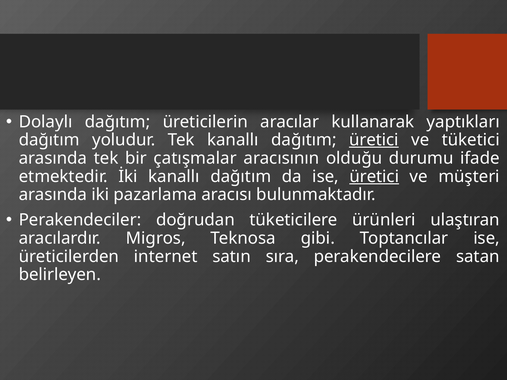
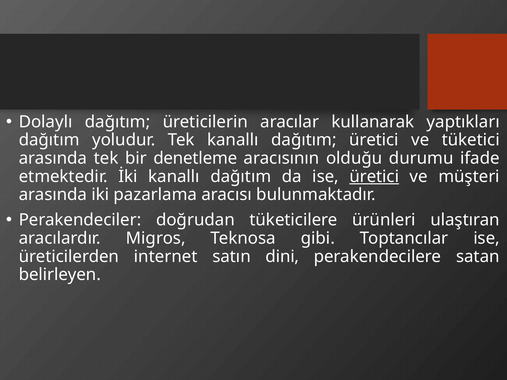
üretici at (374, 140) underline: present -> none
çatışmalar: çatışmalar -> denetleme
sıra: sıra -> dini
